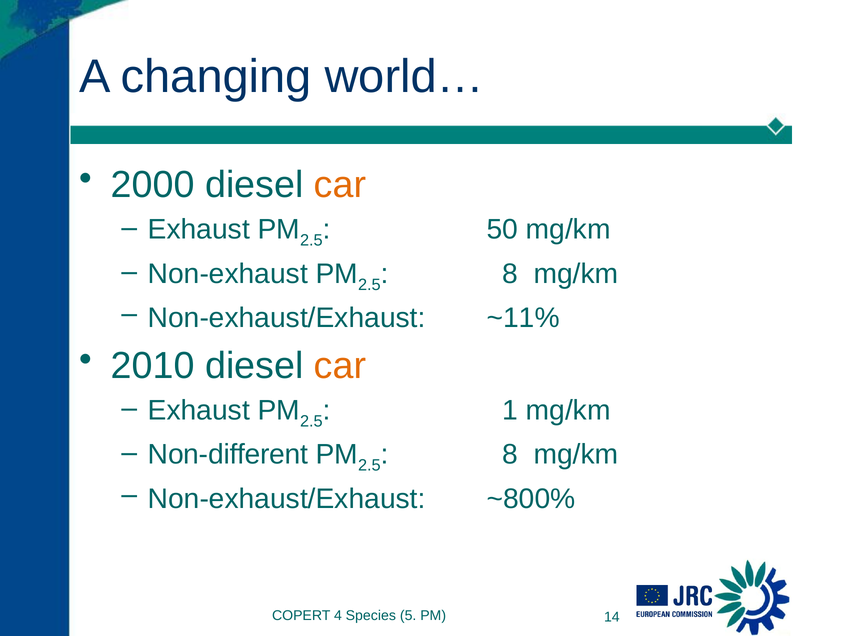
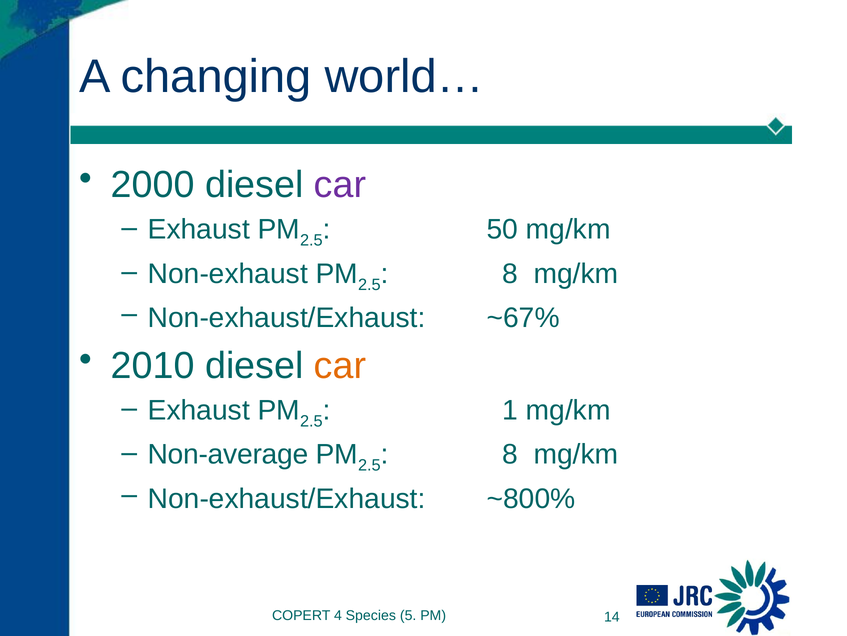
car at (340, 185) colour: orange -> purple
~11%: ~11% -> ~67%
Non-different: Non-different -> Non-average
